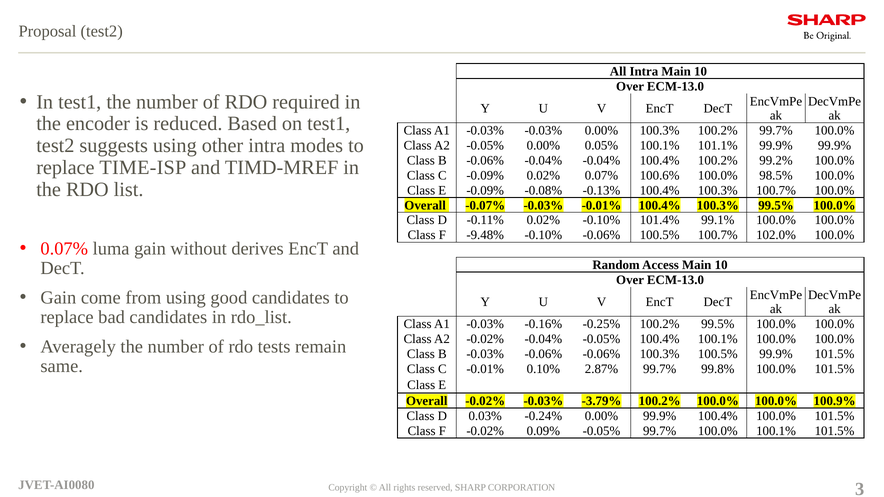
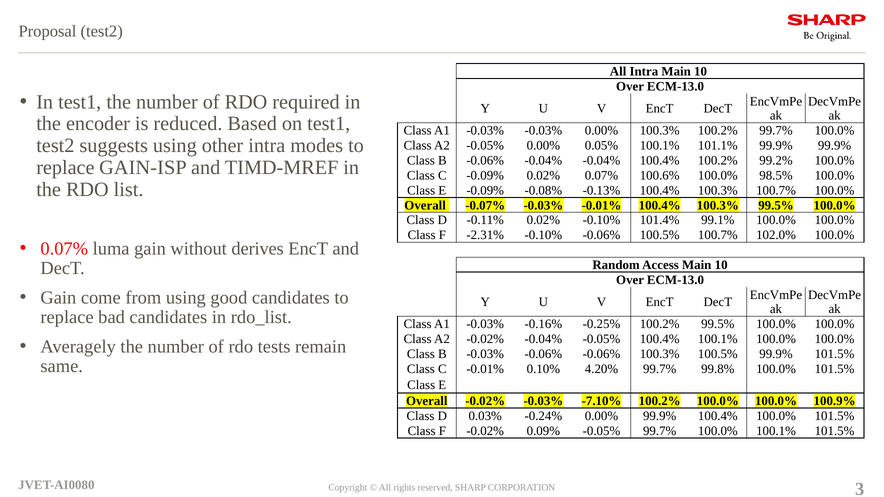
TIME-ISP: TIME-ISP -> GAIN-ISP
-9.48%: -9.48% -> -2.31%
2.87%: 2.87% -> 4.20%
-3.79%: -3.79% -> -7.10%
